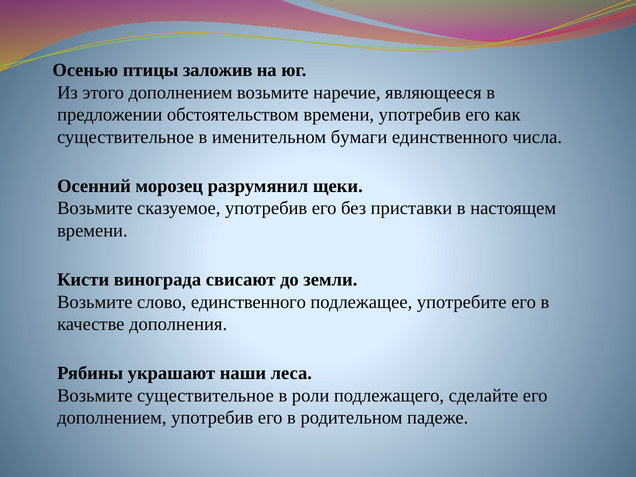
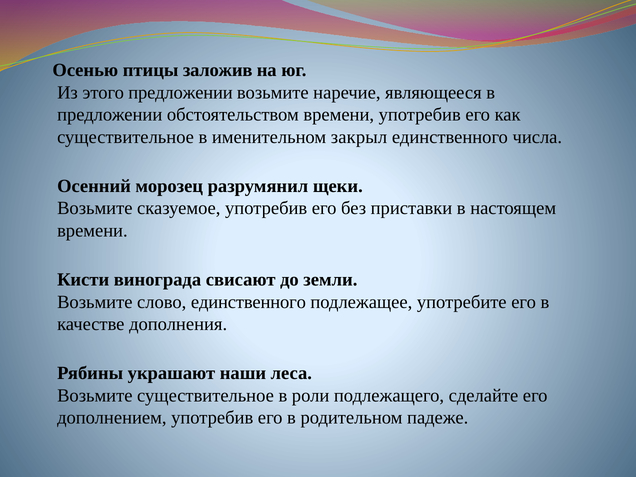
этого дополнением: дополнением -> предложении
бумаги: бумаги -> закрыл
